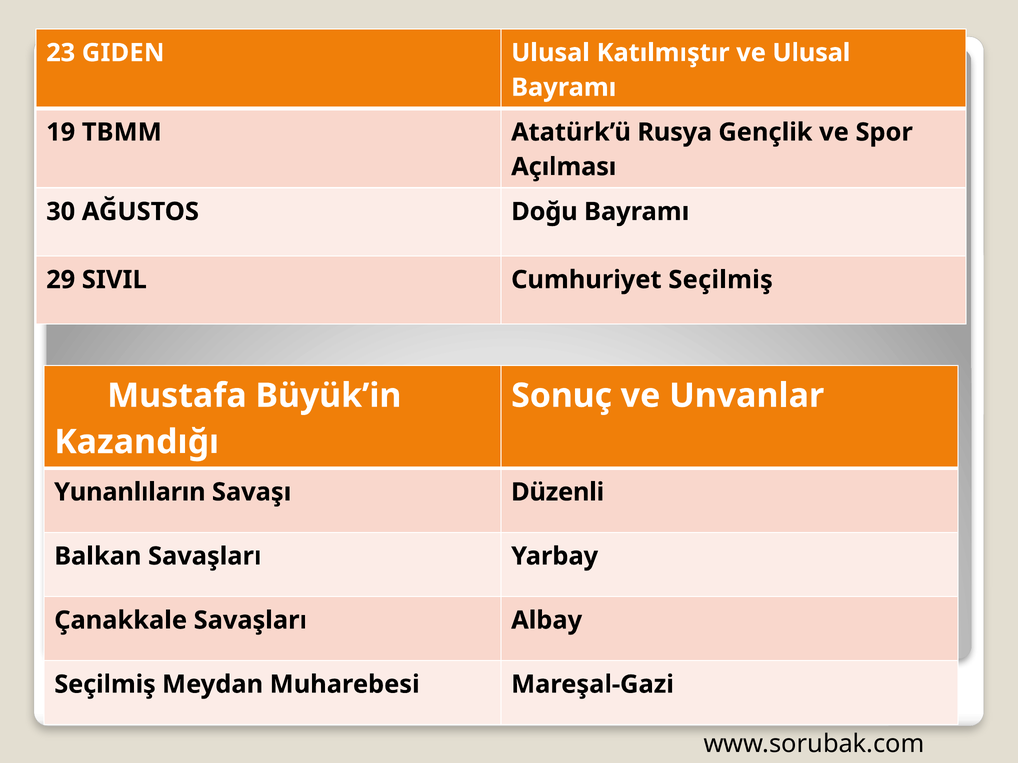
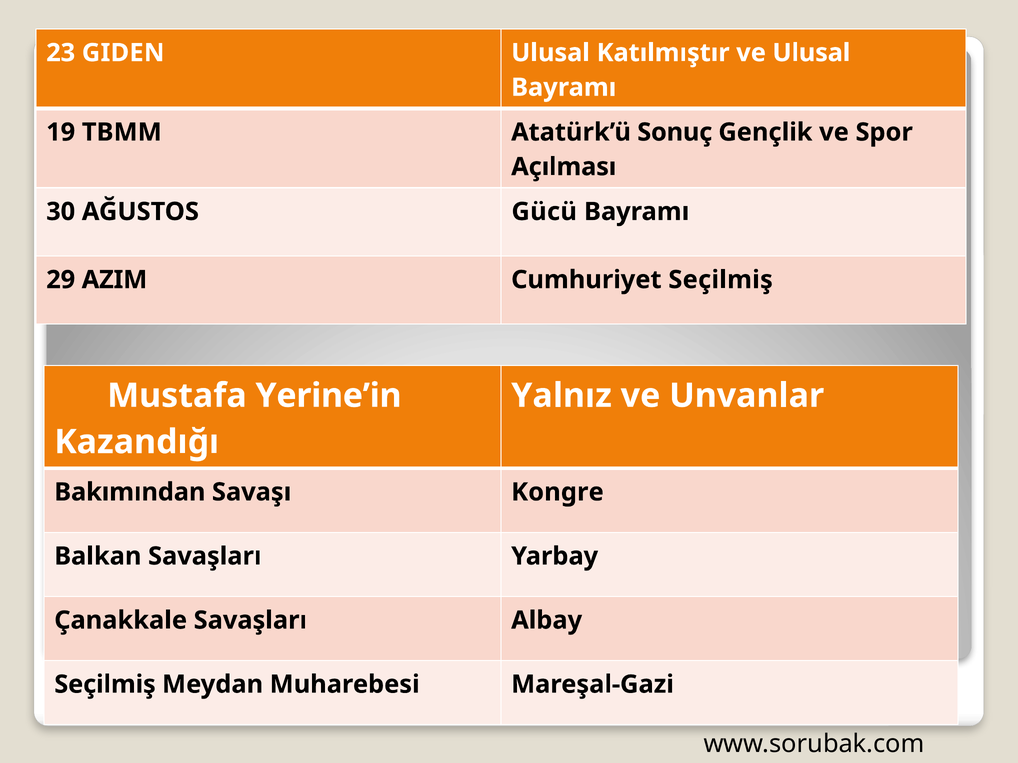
Rusya: Rusya -> Sonuç
Doğu: Doğu -> Gücü
SIVIL: SIVIL -> AZIM
Büyük’in: Büyük’in -> Yerine’in
Sonuç: Sonuç -> Yalnız
Yunanlıların: Yunanlıların -> Bakımından
Düzenli: Düzenli -> Kongre
